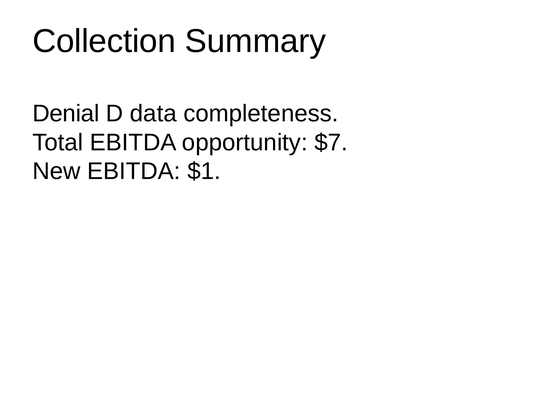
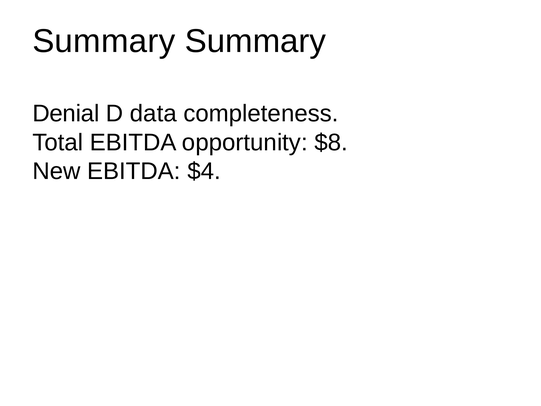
Collection at (104, 41): Collection -> Summary
$7: $7 -> $8
$1: $1 -> $4
